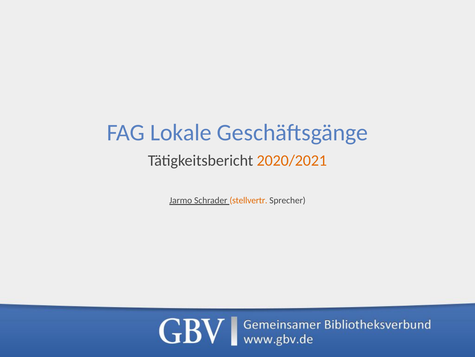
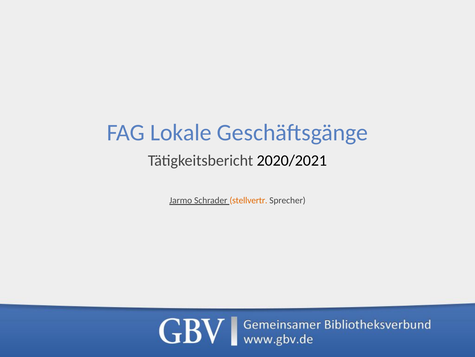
2020/2021 colour: orange -> black
